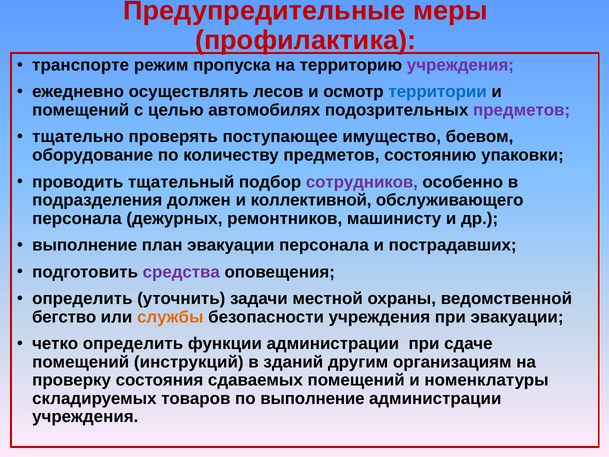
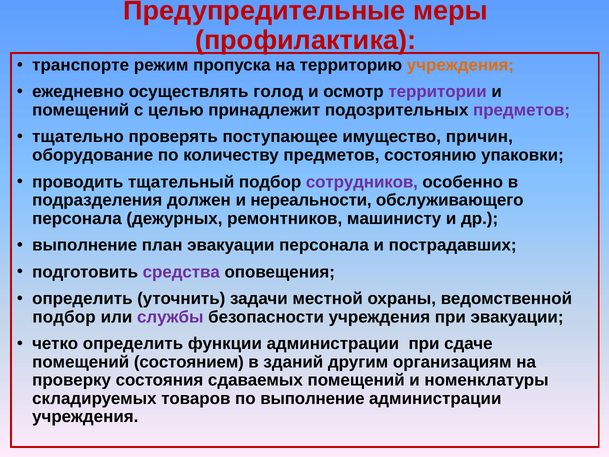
учреждения at (460, 65) colour: purple -> orange
лесов: лесов -> голод
территории colour: blue -> purple
автомобилях: автомобилях -> принадлежит
боевом: боевом -> причин
коллективной: коллективной -> нереальности
бегство at (64, 317): бегство -> подбор
службы colour: orange -> purple
инструкций: инструкций -> состоянием
